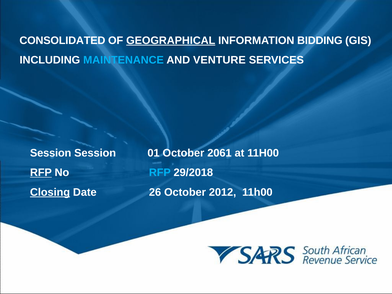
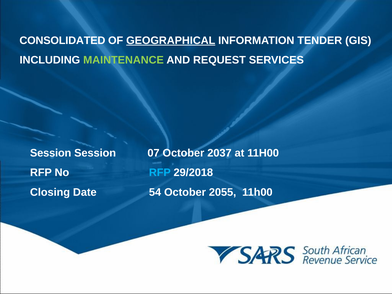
BIDDING: BIDDING -> TENDER
MAINTENANCE colour: light blue -> light green
VENTURE: VENTURE -> REQUEST
01: 01 -> 07
2061: 2061 -> 2037
RFP at (41, 173) underline: present -> none
Closing underline: present -> none
26: 26 -> 54
2012: 2012 -> 2055
